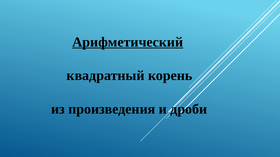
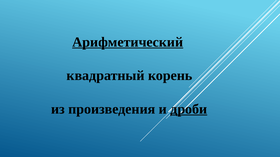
дроби underline: none -> present
